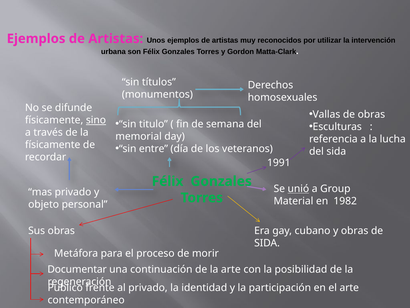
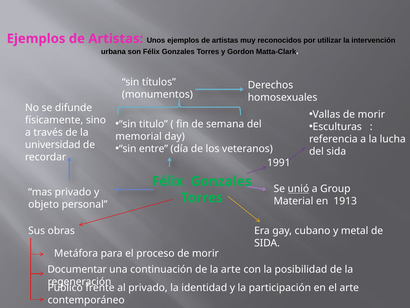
Vallas de obras: obras -> morir
sino underline: present -> none
físicamente at (53, 145): físicamente -> universidad
1982: 1982 -> 1913
y obras: obras -> metal
